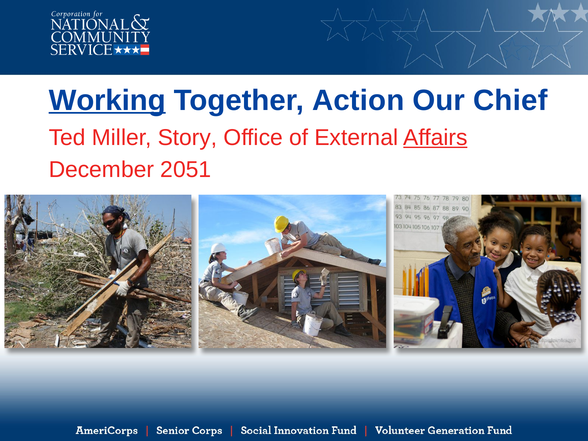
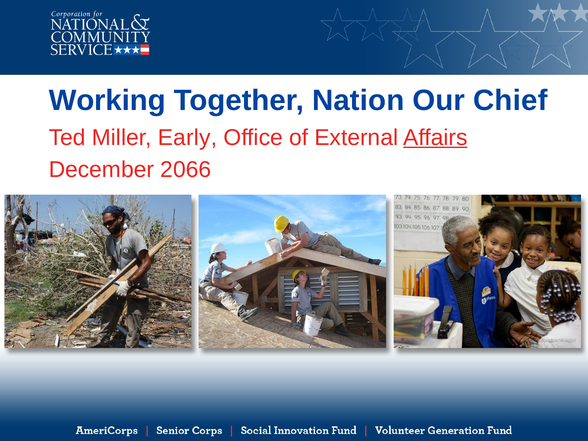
Working underline: present -> none
Action: Action -> Nation
Story: Story -> Early
2051: 2051 -> 2066
